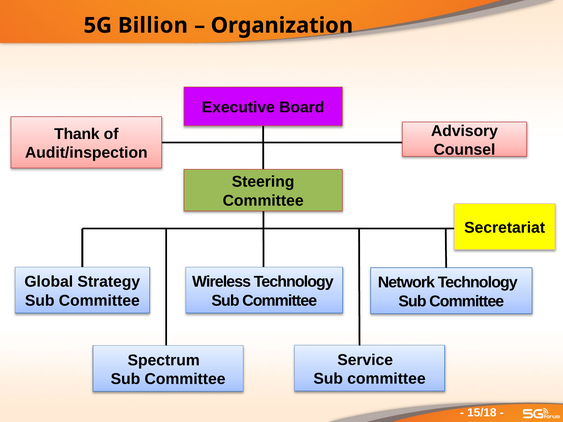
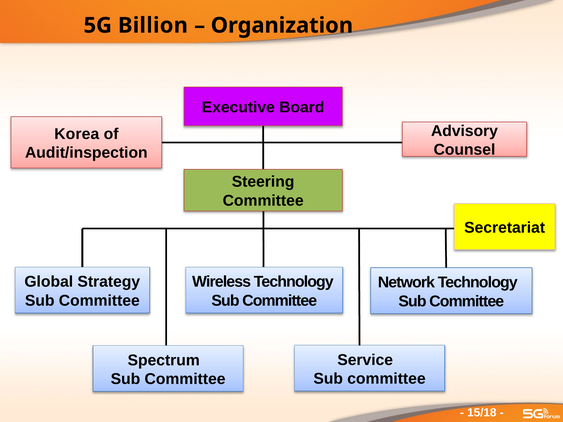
Thank: Thank -> Korea
